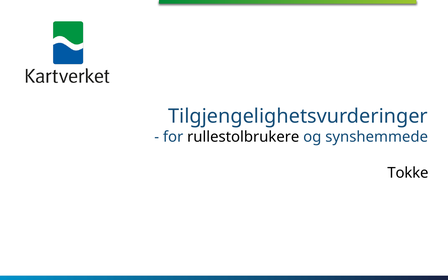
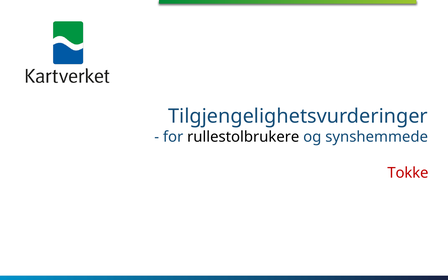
Tokke colour: black -> red
